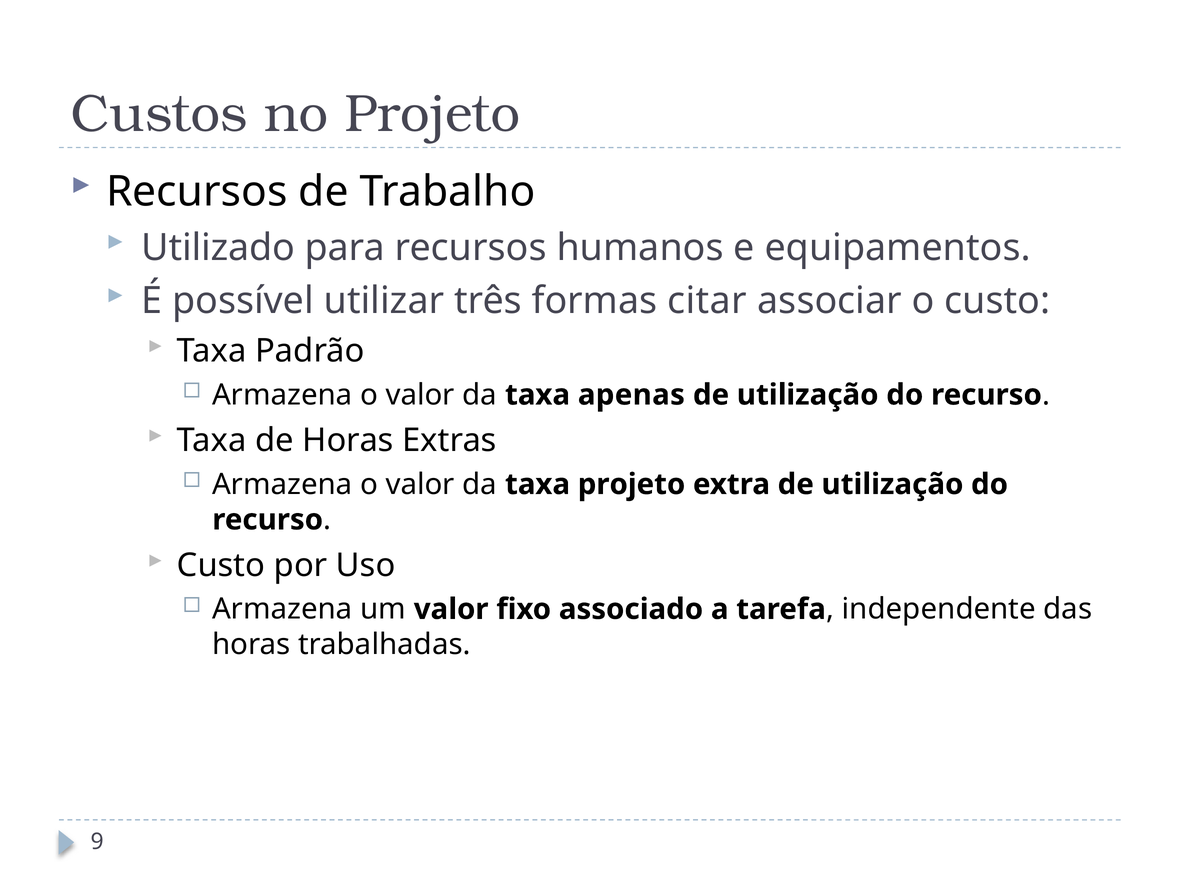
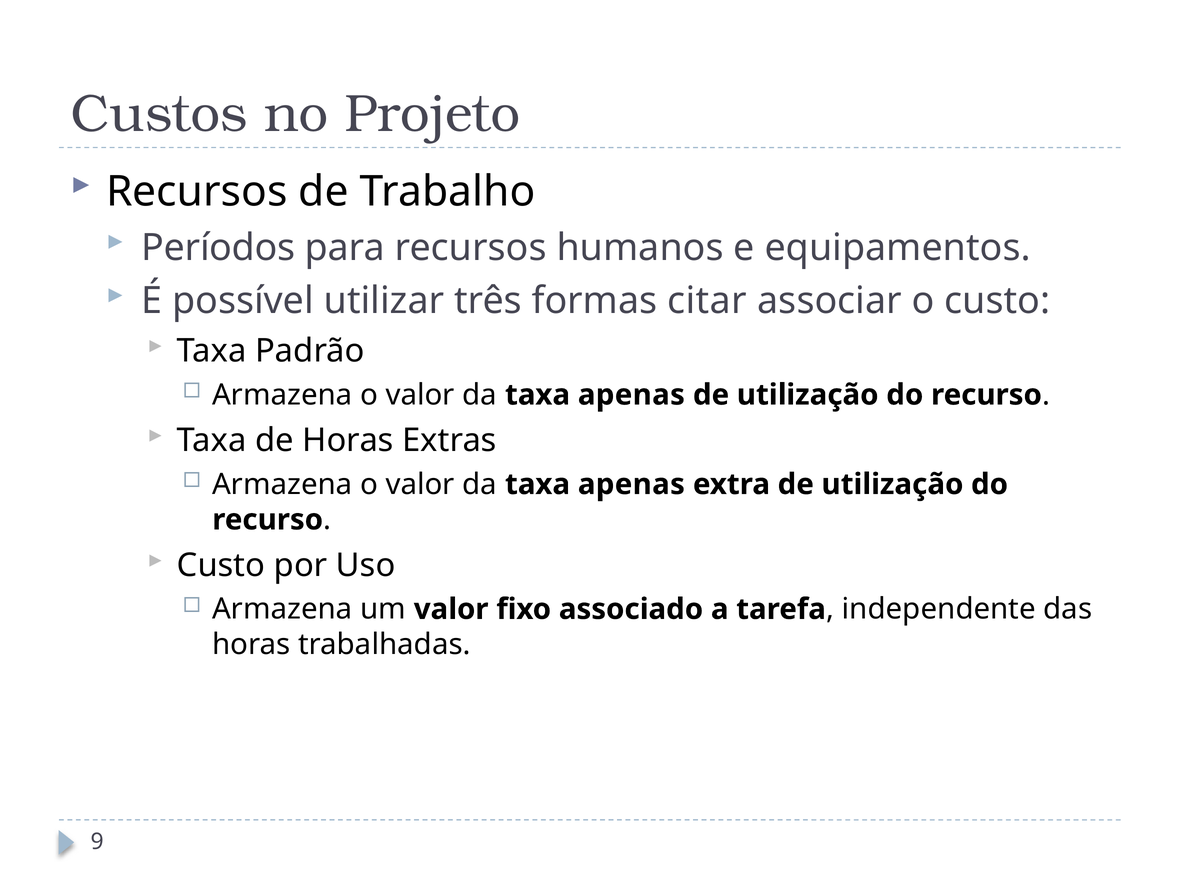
Utilizado: Utilizado -> Períodos
projeto at (632, 484): projeto -> apenas
